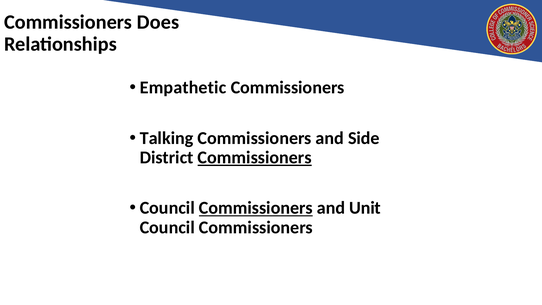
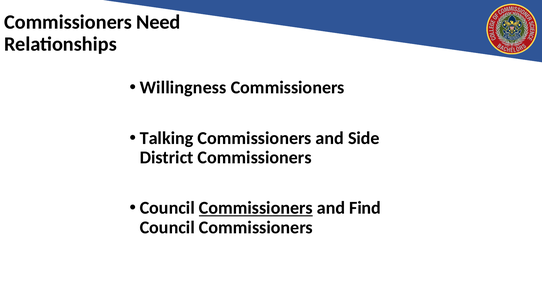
Does: Does -> Need
Empathetic: Empathetic -> Willingness
Commissioners at (255, 158) underline: present -> none
Unit: Unit -> Find
